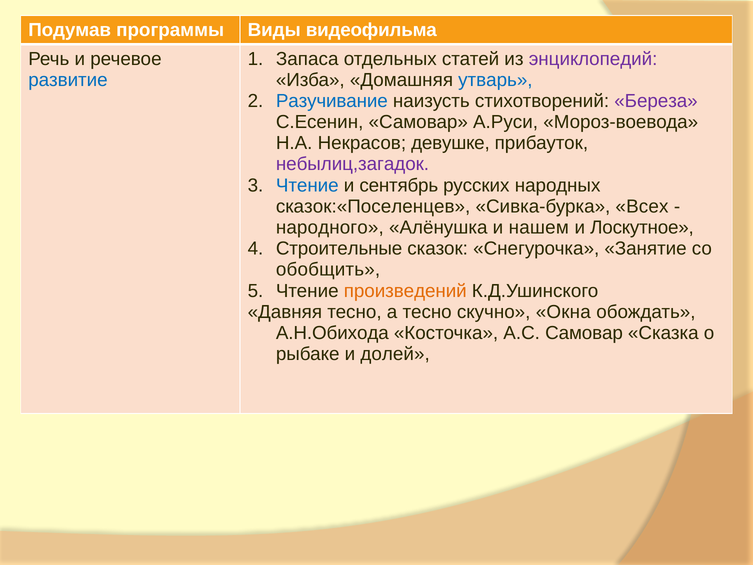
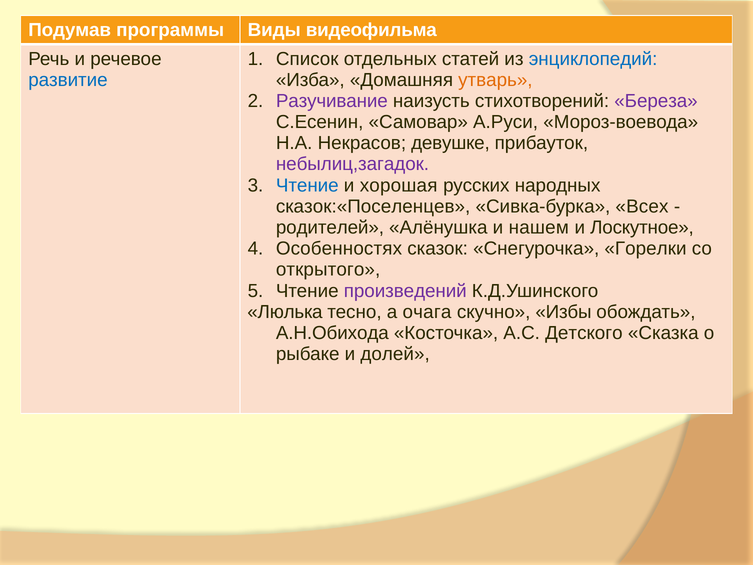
Запаса: Запаса -> Список
энциклопедий colour: purple -> blue
утварь colour: blue -> orange
Разучивание colour: blue -> purple
сентябрь: сентябрь -> хорошая
народного: народного -> родителей
Строительные: Строительные -> Особенностях
Занятие: Занятие -> Горелки
обобщить: обобщить -> открытого
произведений colour: orange -> purple
Давняя: Давняя -> Люлька
а тесно: тесно -> очага
Окна: Окна -> Избы
А.С Самовар: Самовар -> Детского
